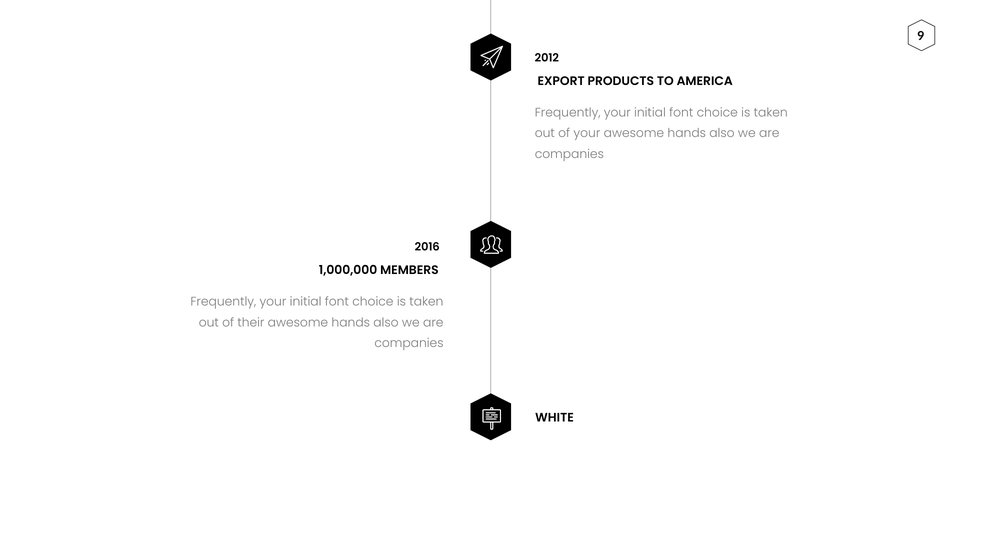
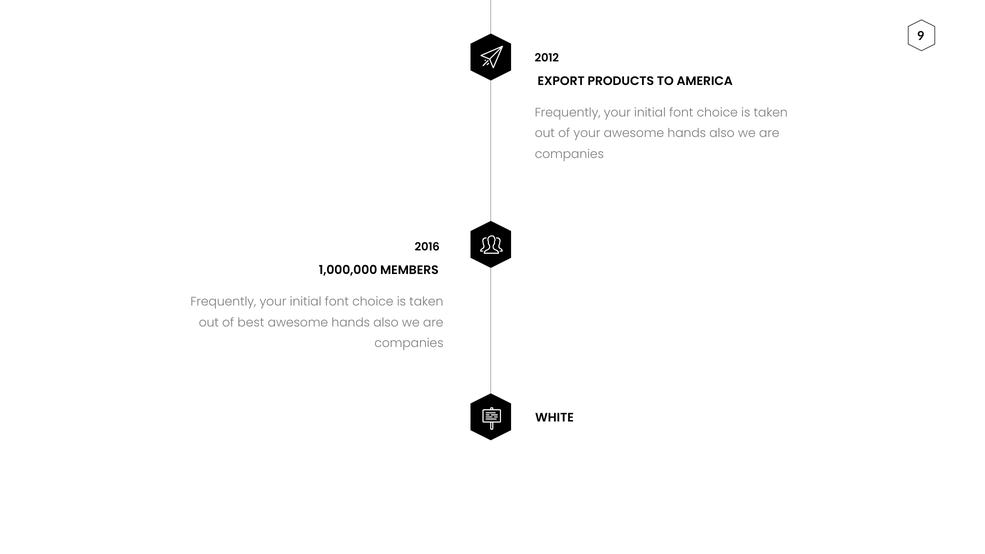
their: their -> best
